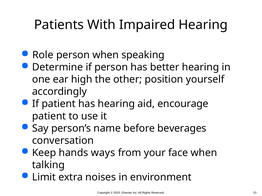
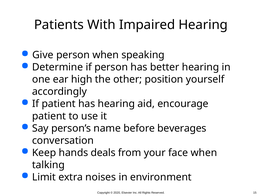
Role: Role -> Give
ways: ways -> deals
